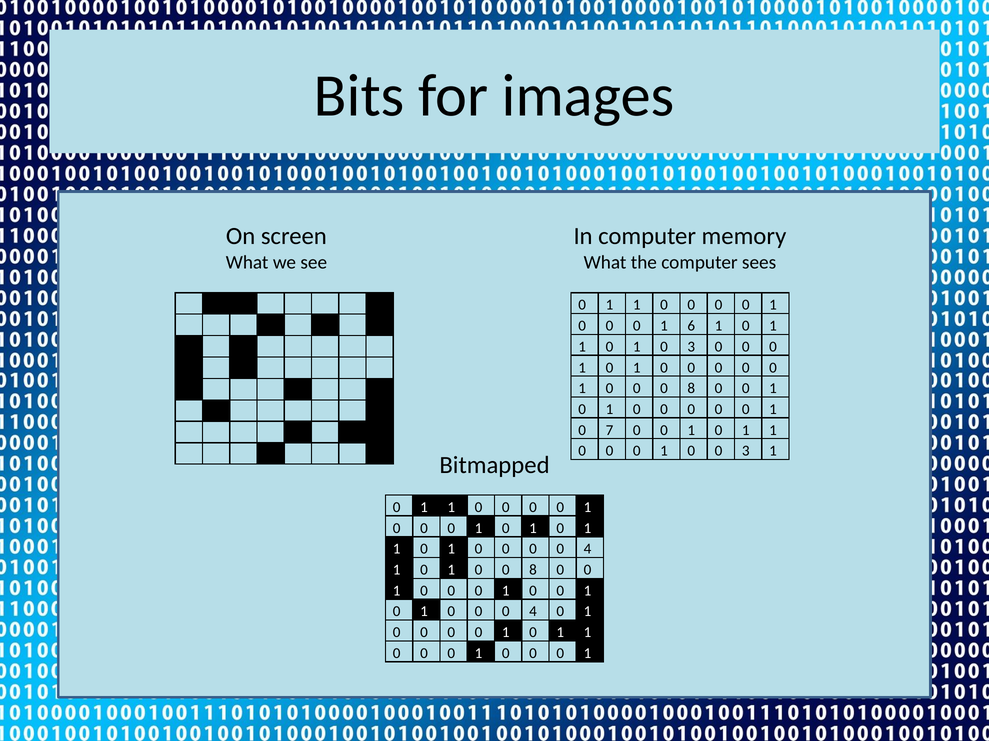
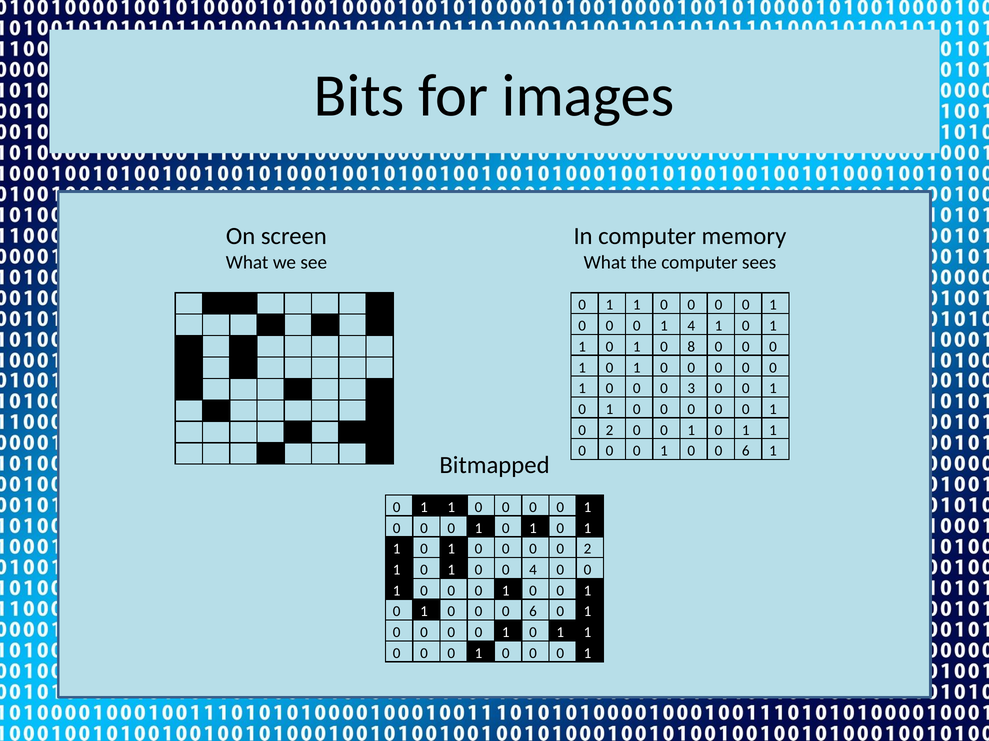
1 6: 6 -> 4
1 0 3: 3 -> 8
0 0 0 8: 8 -> 3
7 at (609, 431): 7 -> 2
1 0 0 3: 3 -> 6
4 at (587, 550): 4 -> 2
1 0 0 8: 8 -> 4
4 at (533, 612): 4 -> 6
